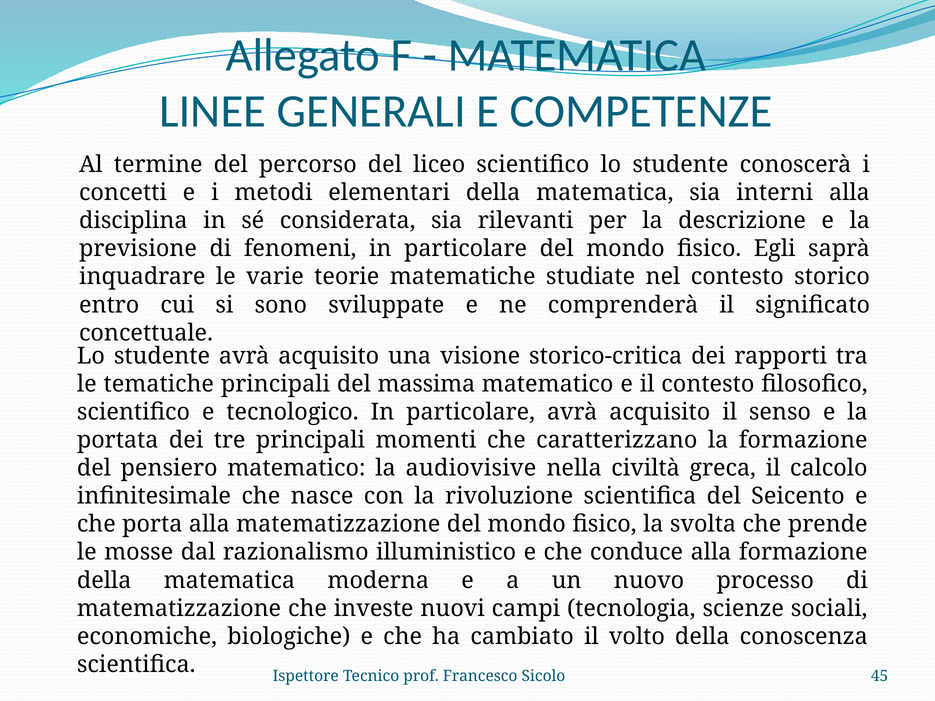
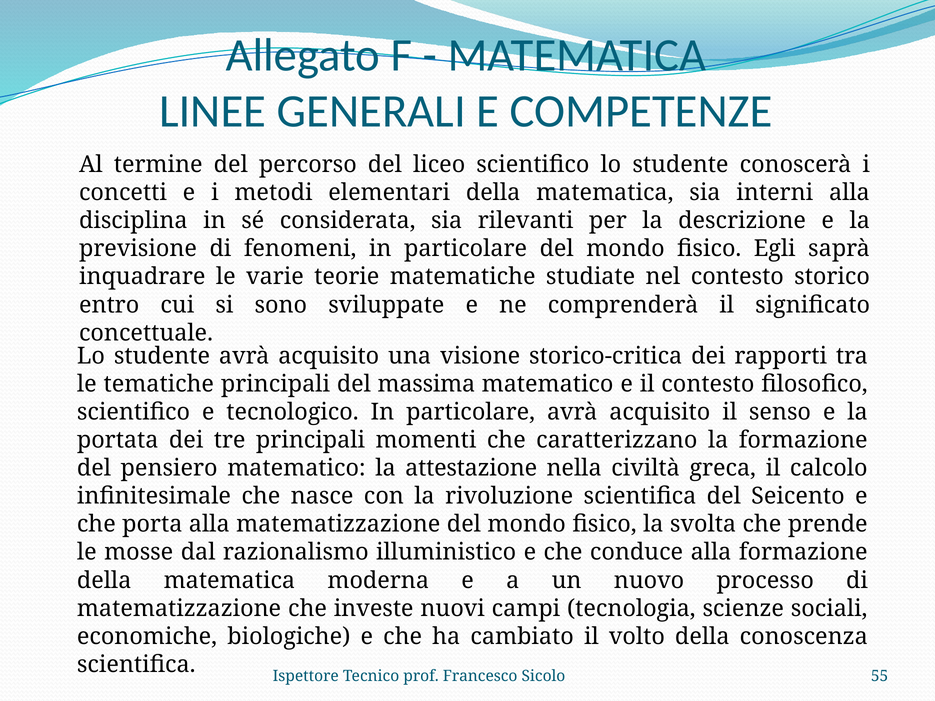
audiovisive: audiovisive -> attestazione
45: 45 -> 55
